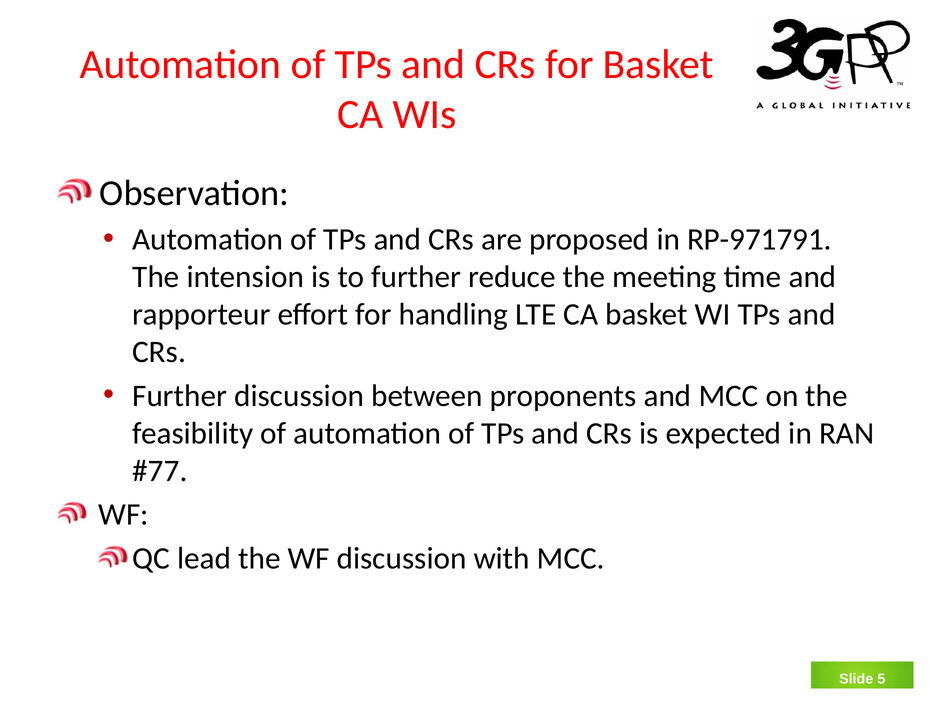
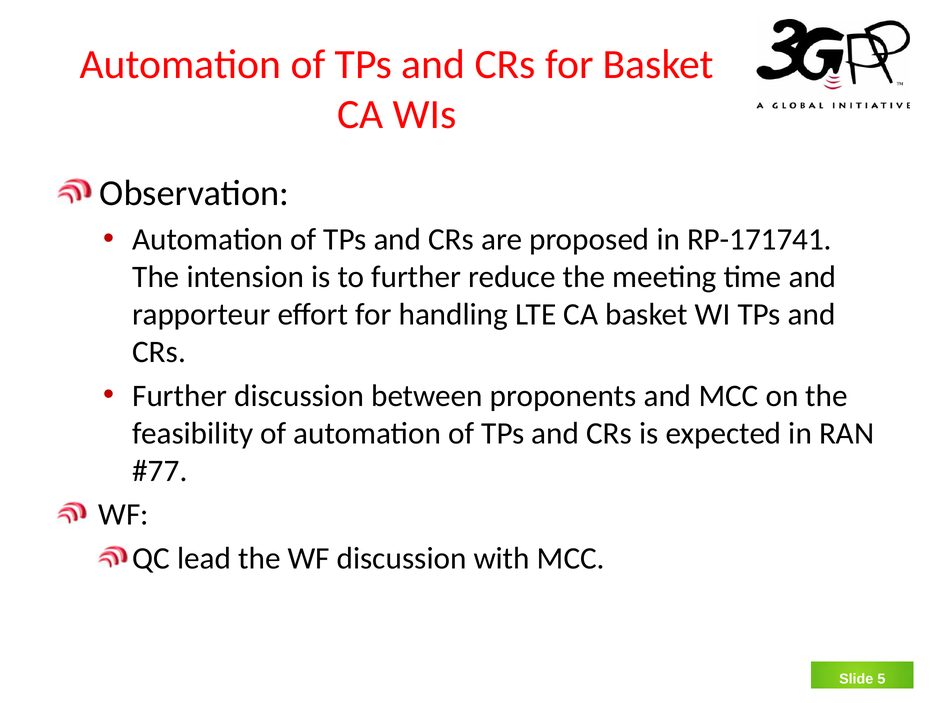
RP-971791: RP-971791 -> RP-171741
